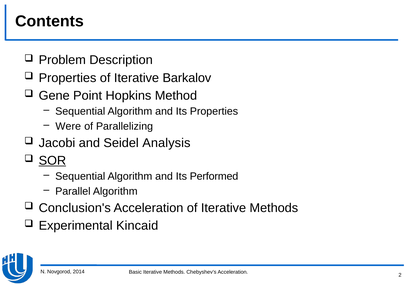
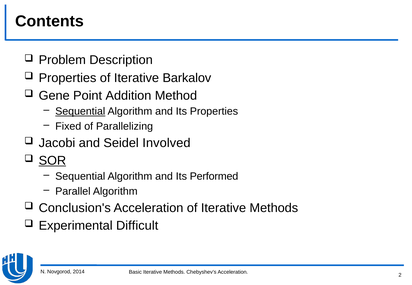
Hopkins: Hopkins -> Addition
Sequential at (80, 112) underline: none -> present
Were: Were -> Fixed
Analysis: Analysis -> Involved
Kincaid: Kincaid -> Difficult
